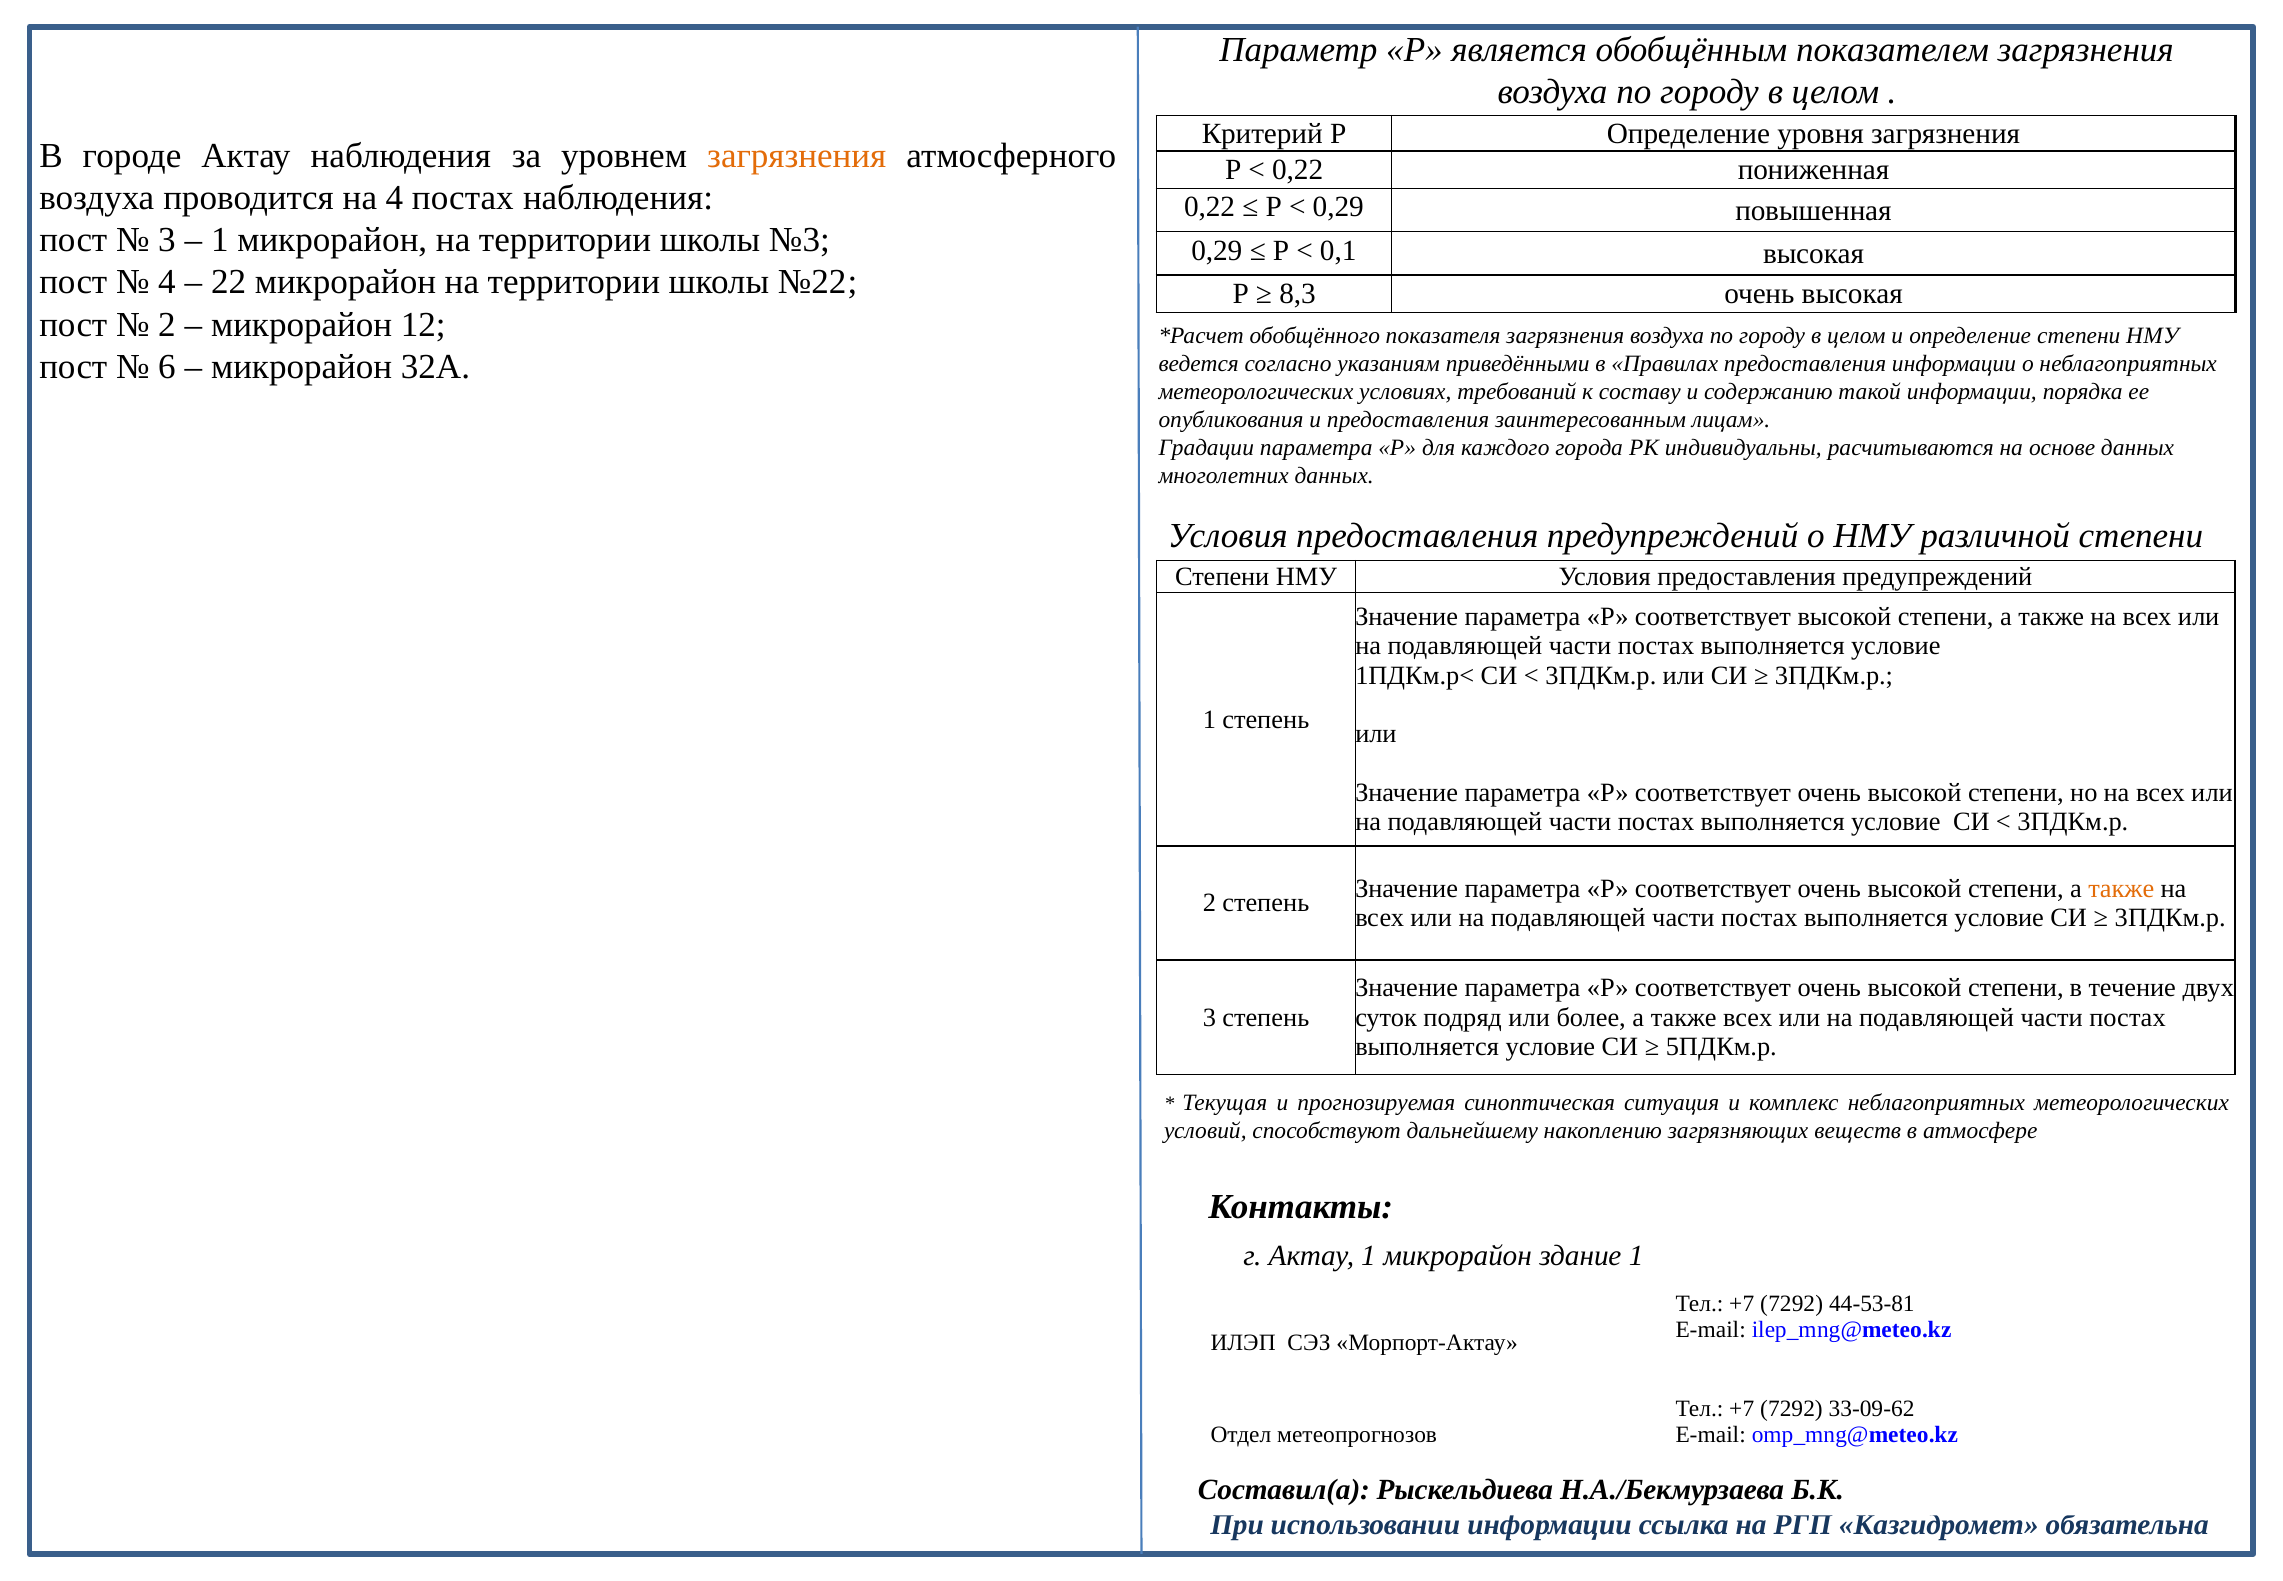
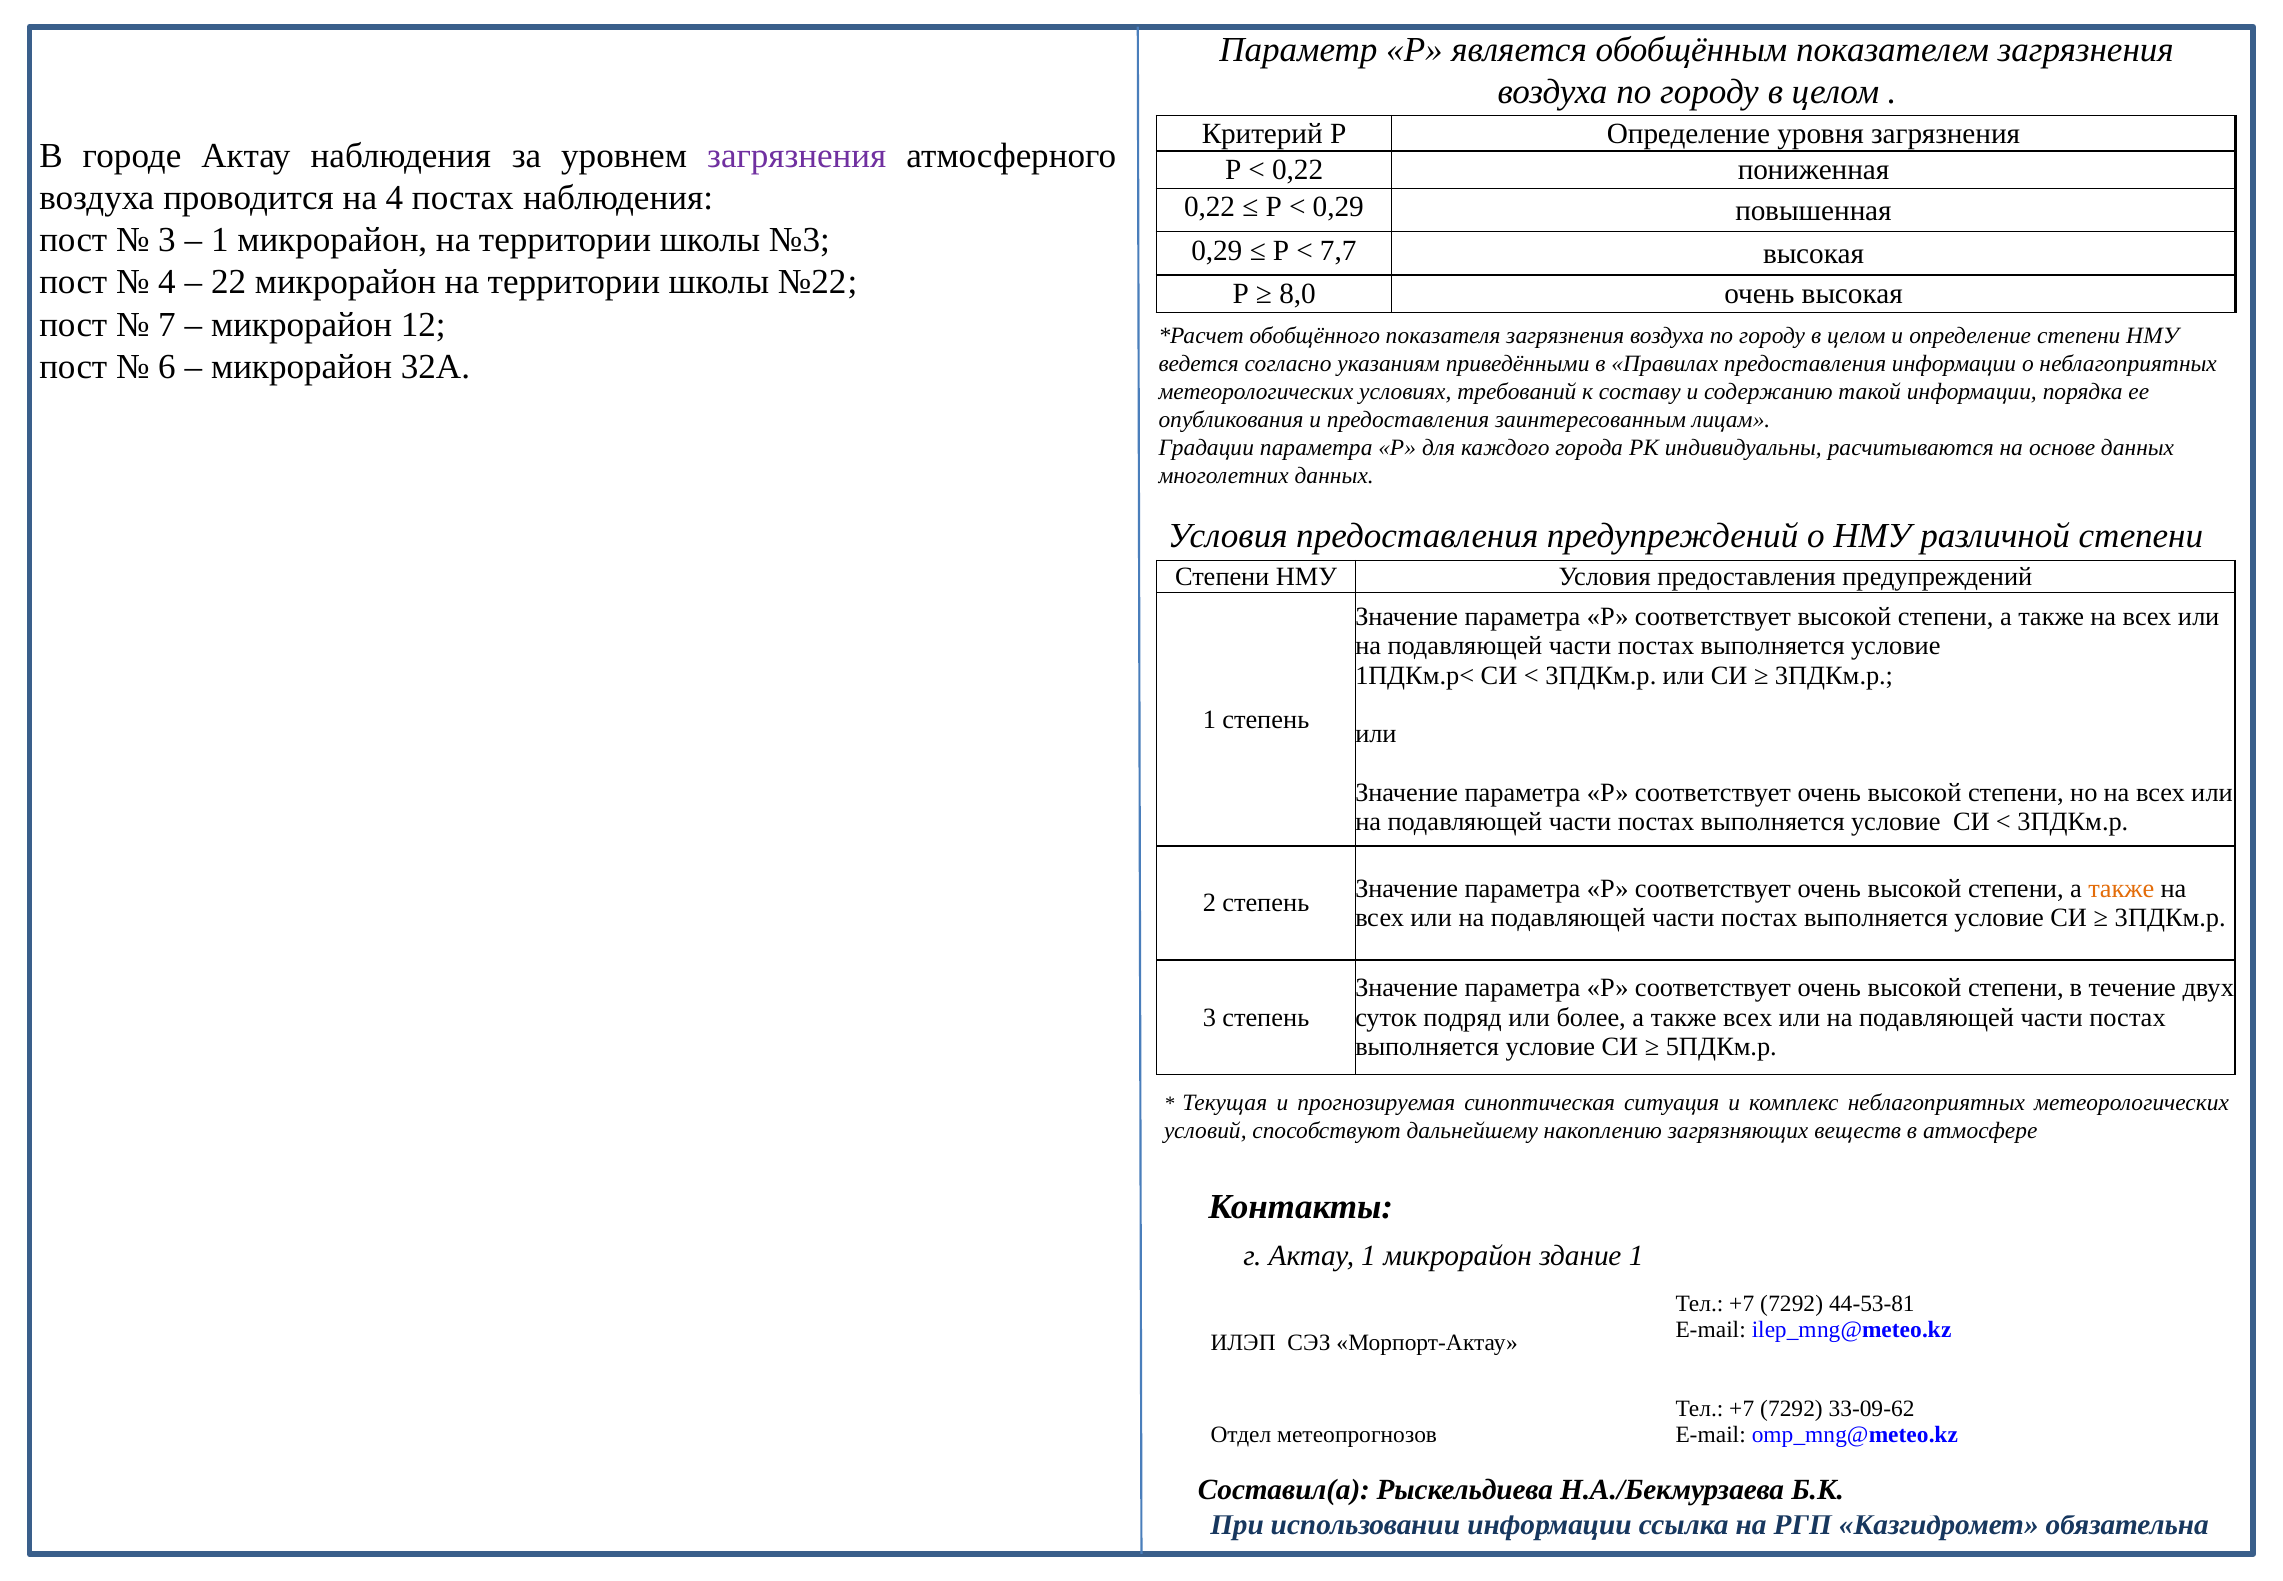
загрязнения at (797, 156) colour: orange -> purple
0,1: 0,1 -> 7,7
8,3: 8,3 -> 8,0
2 at (167, 324): 2 -> 7
